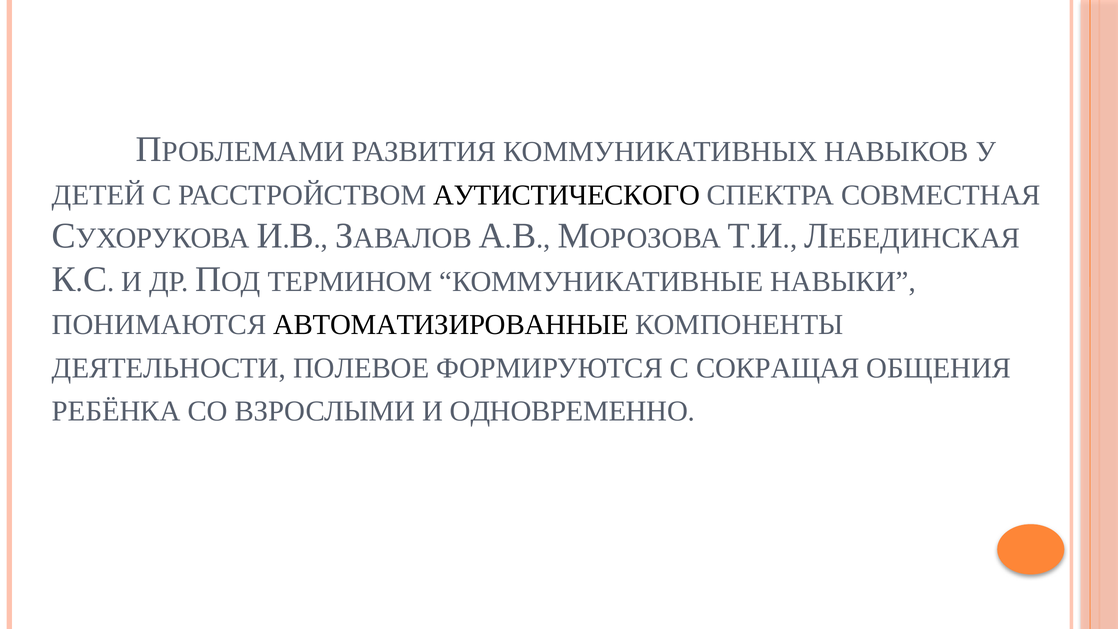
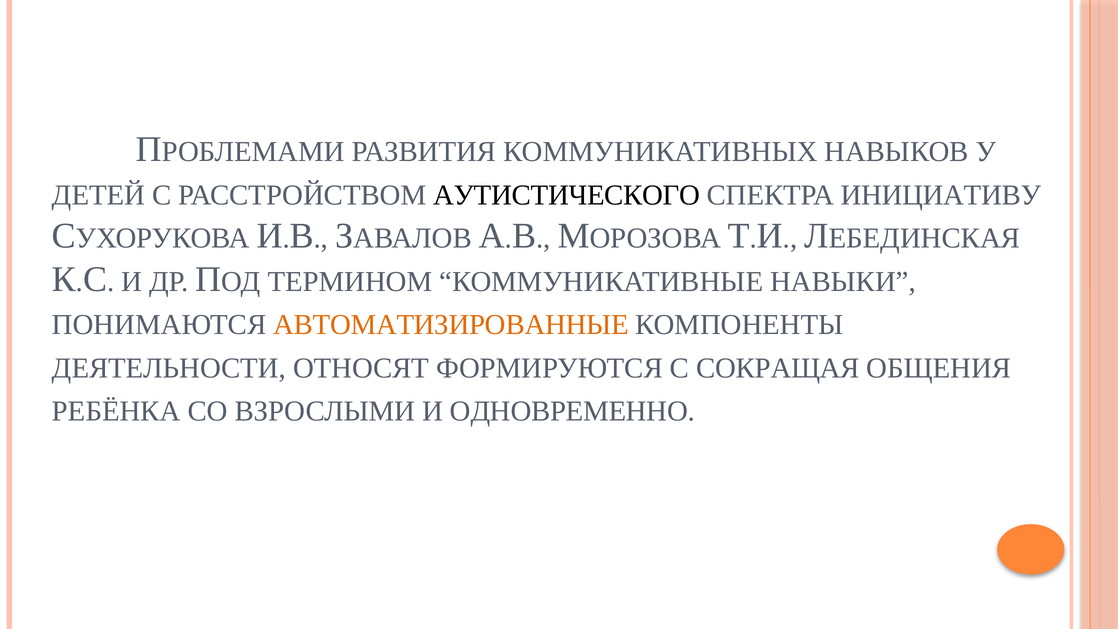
СОВМЕСТНАЯ: СОВМЕСТНАЯ -> ИНИЦИАТИВУ
АВТОМАТИЗИРОВАННЫЕ colour: black -> orange
ПОЛЕВОЕ: ПОЛЕВОЕ -> ОТНОСЯТ
